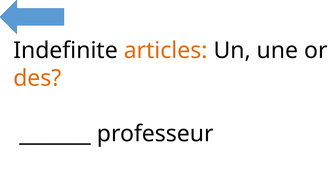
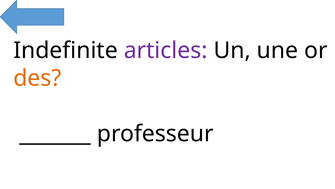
articles colour: orange -> purple
